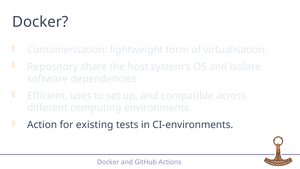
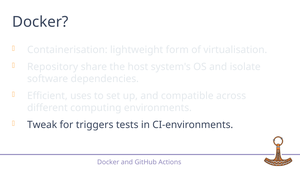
Action: Action -> Tweak
existing: existing -> triggers
